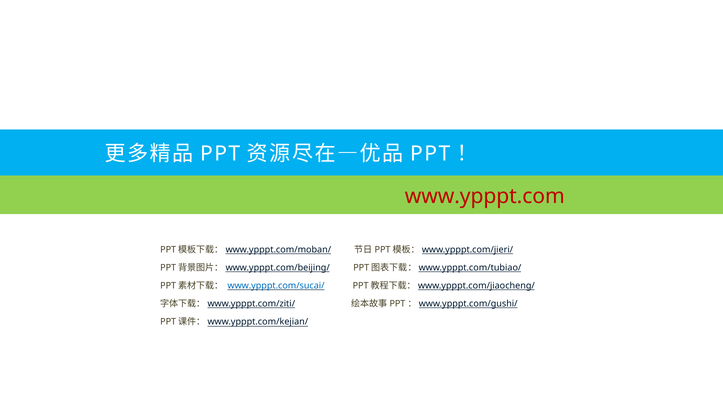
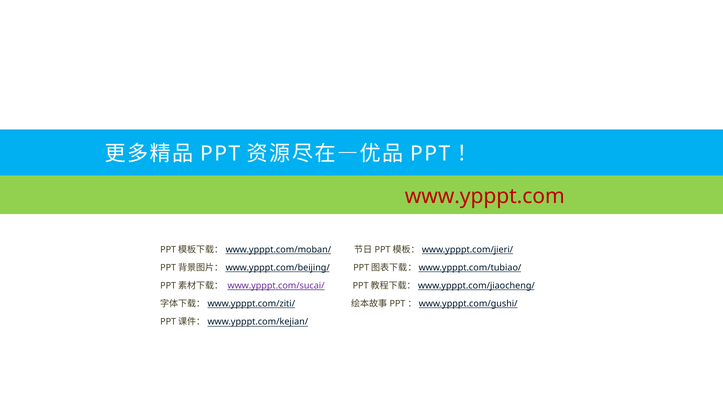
www.ypppt.com/sucai/ colour: blue -> purple
